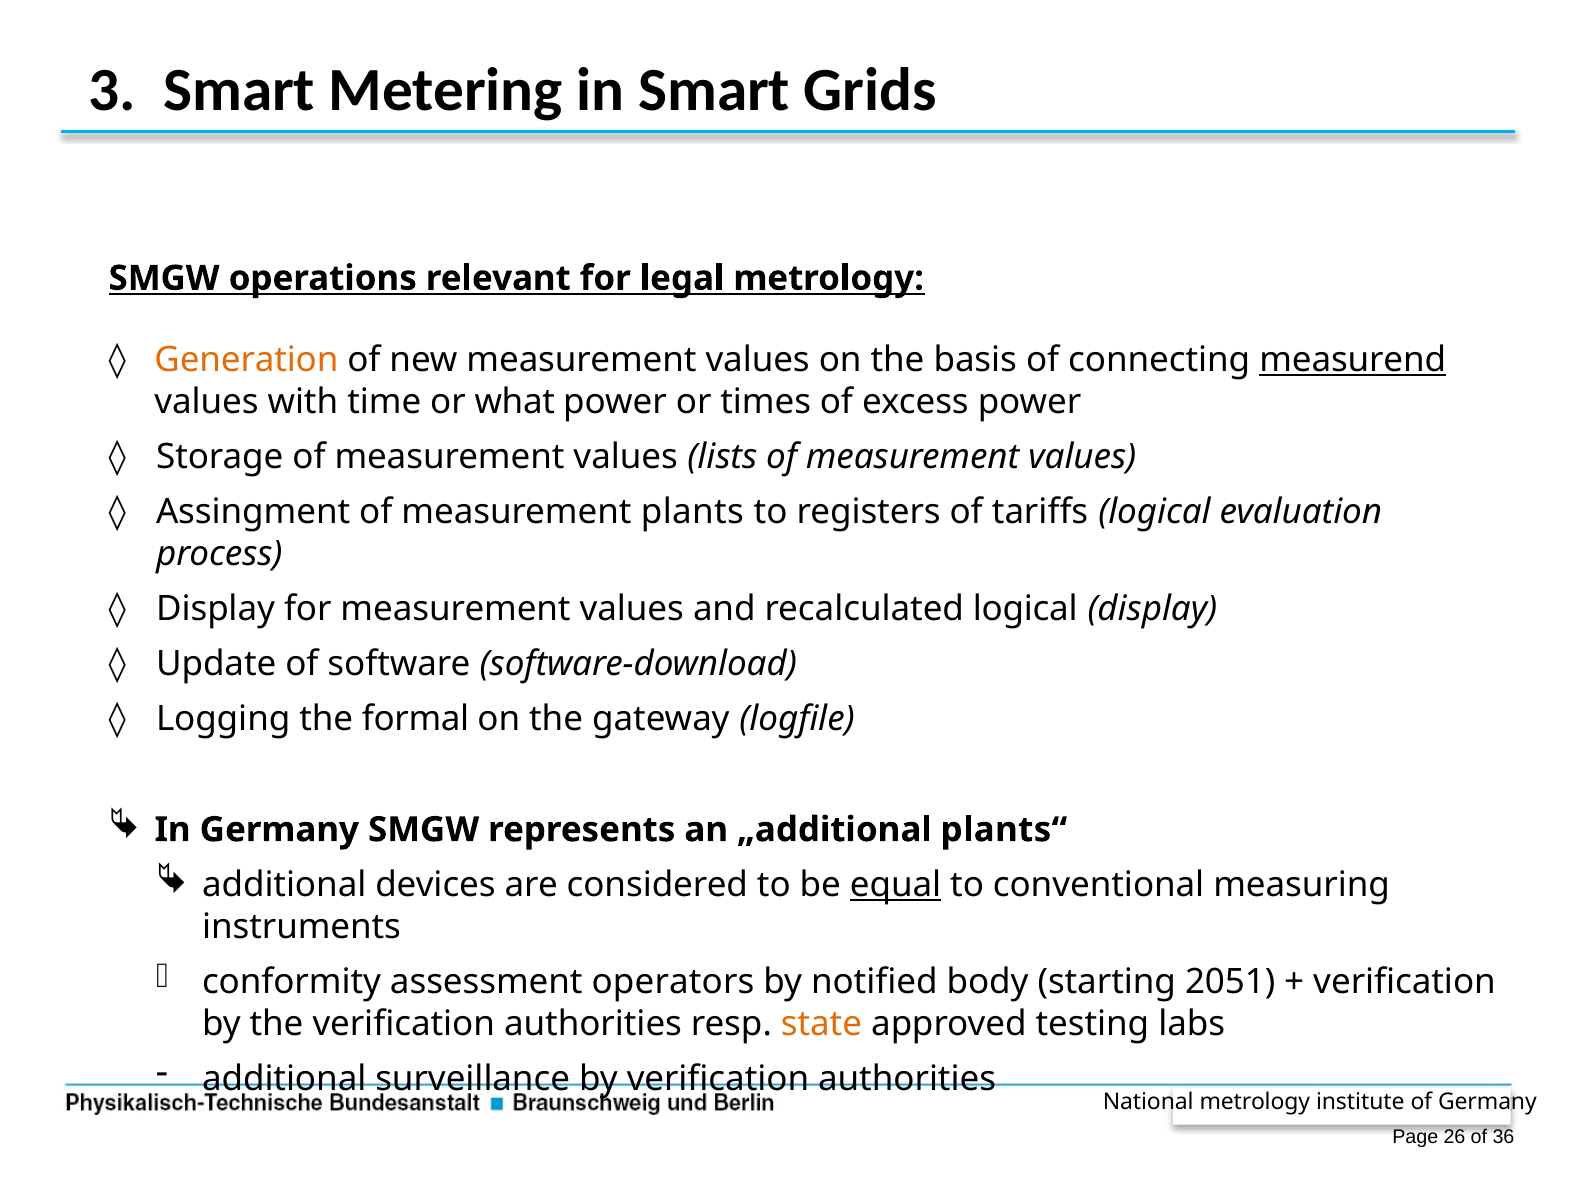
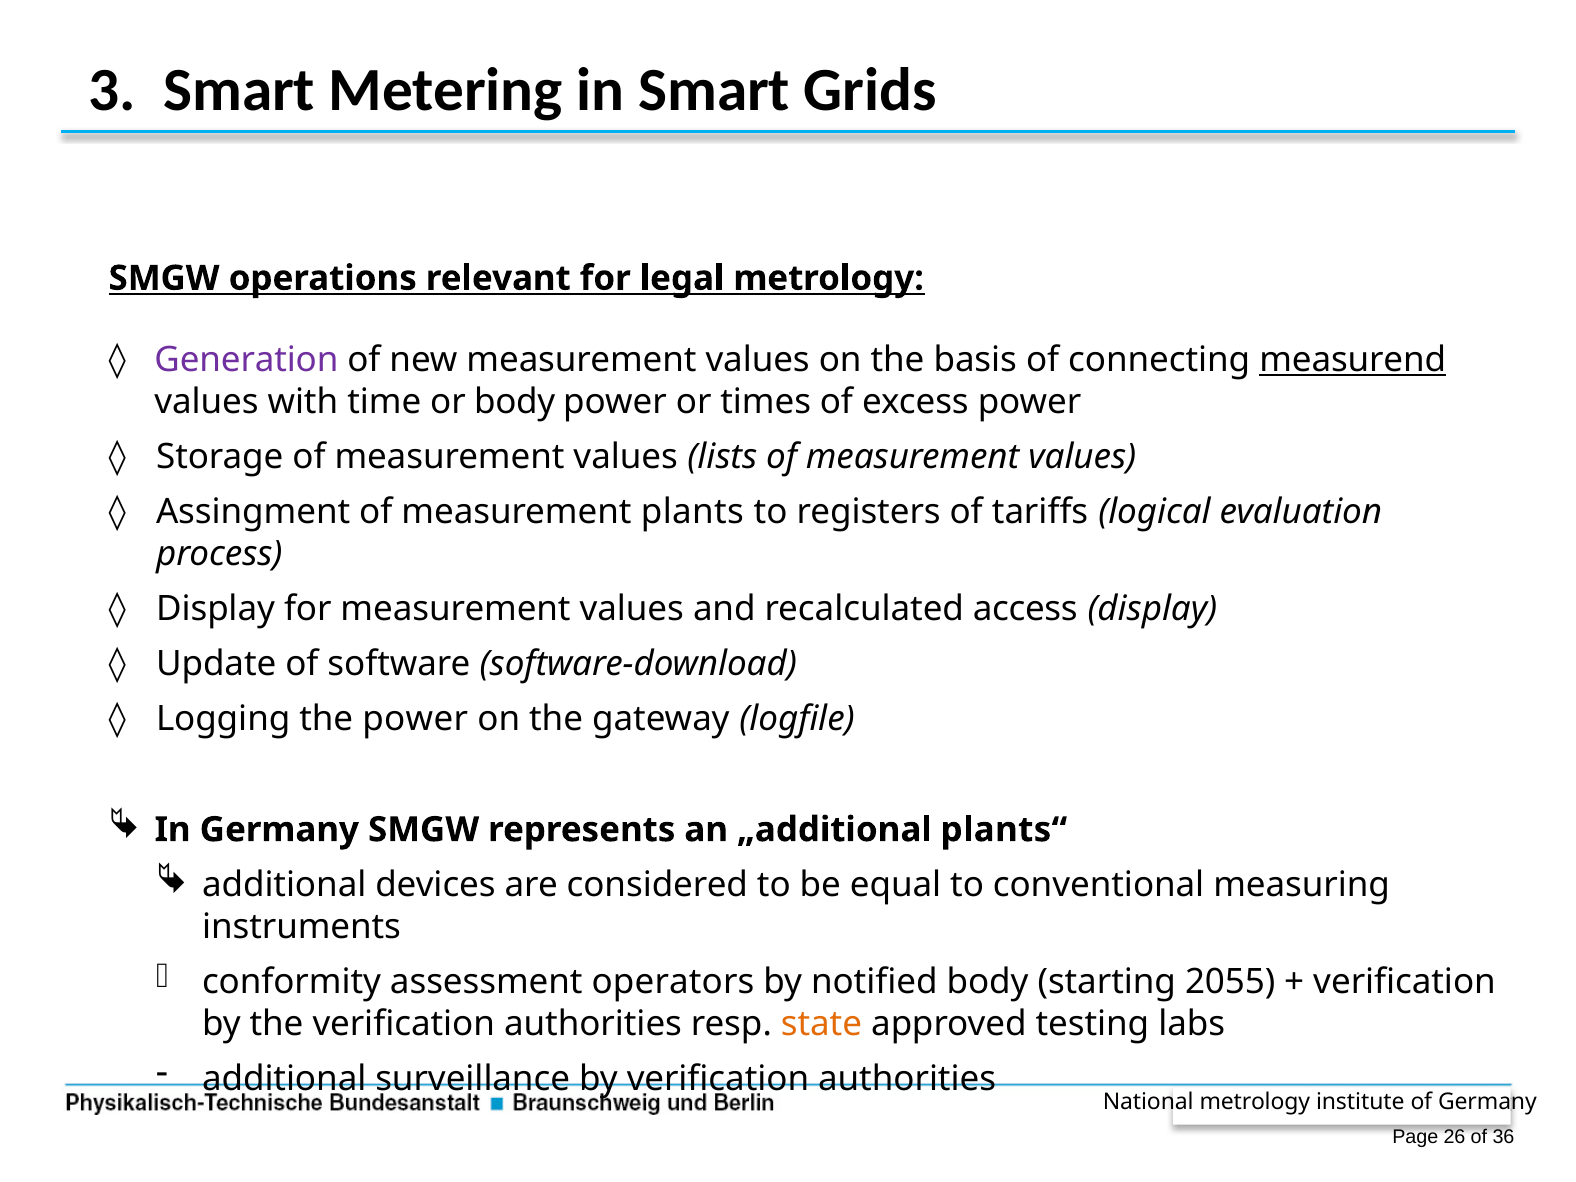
Generation colour: orange -> purple
or what: what -> body
recalculated logical: logical -> access
the formal: formal -> power
equal underline: present -> none
2051: 2051 -> 2055
